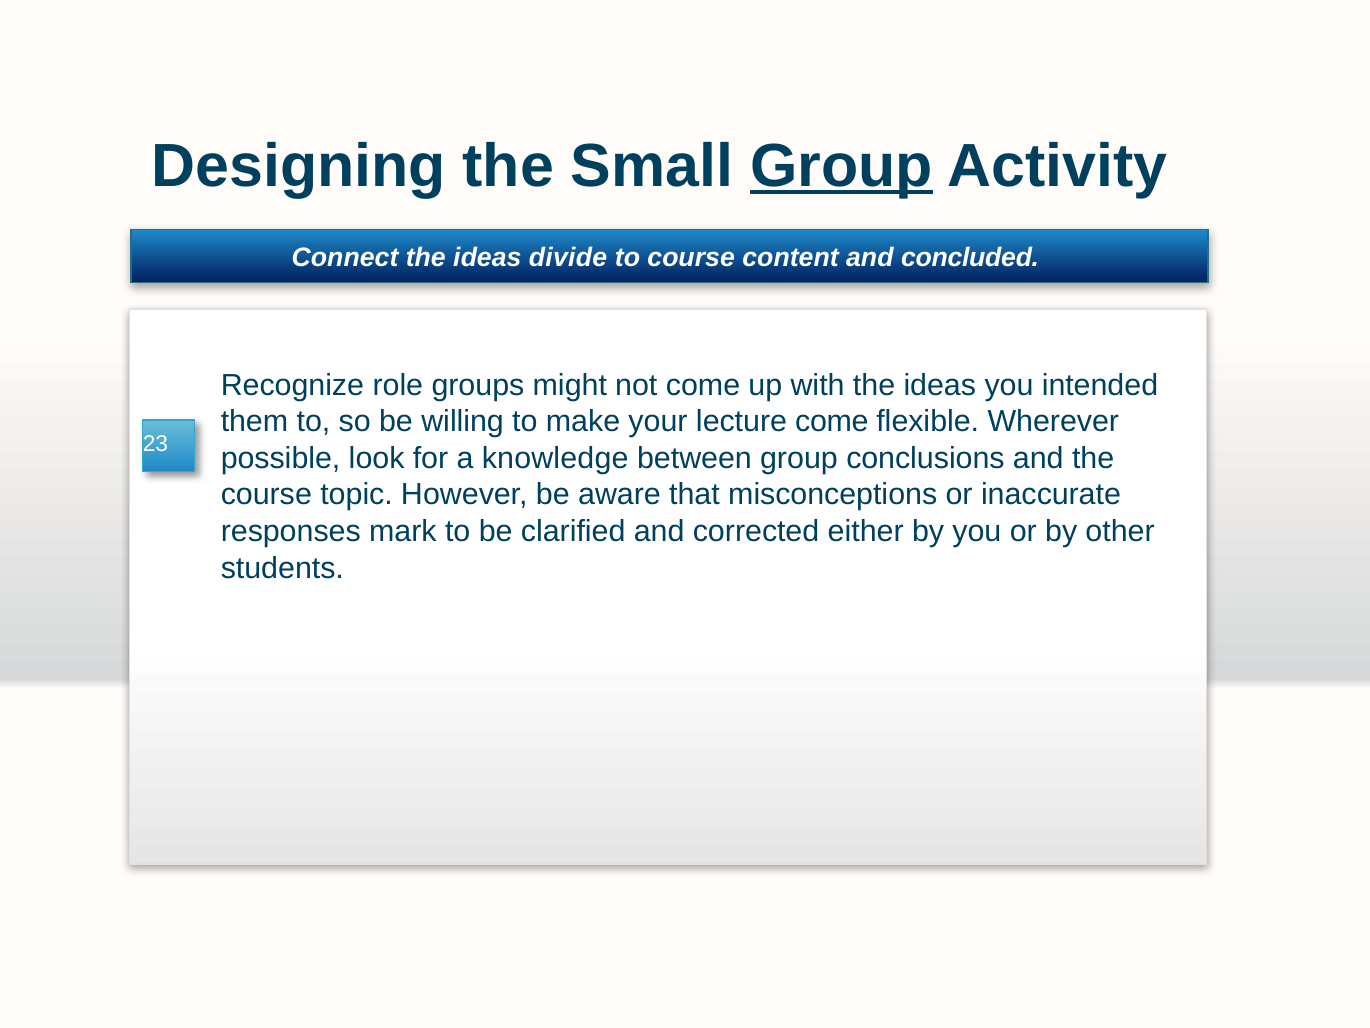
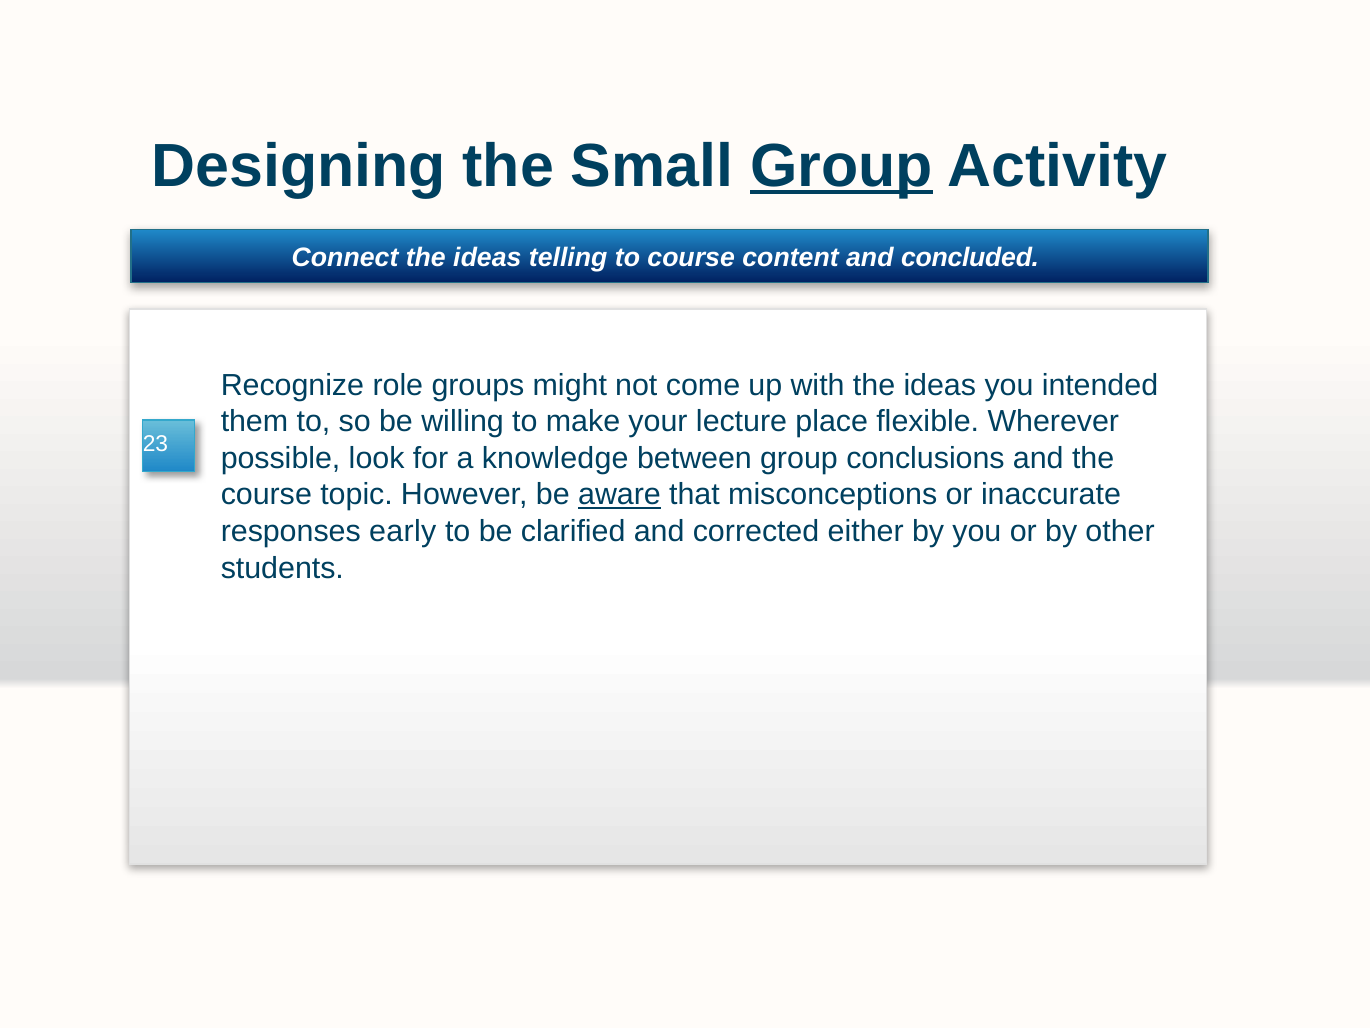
divide: divide -> telling
lecture come: come -> place
aware underline: none -> present
mark: mark -> early
